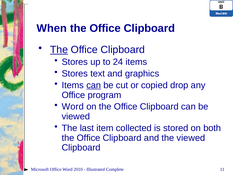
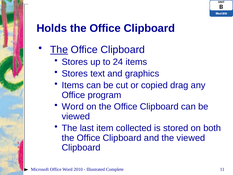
When: When -> Holds
can at (94, 85) underline: present -> none
drop: drop -> drag
